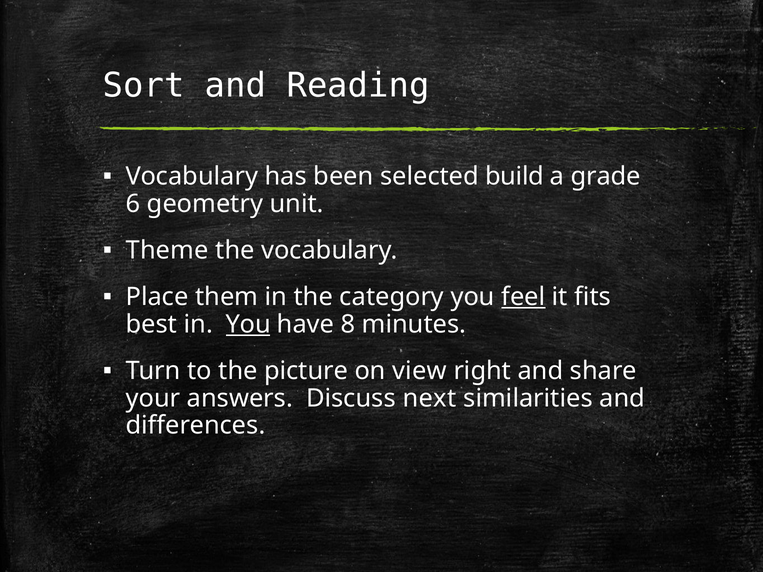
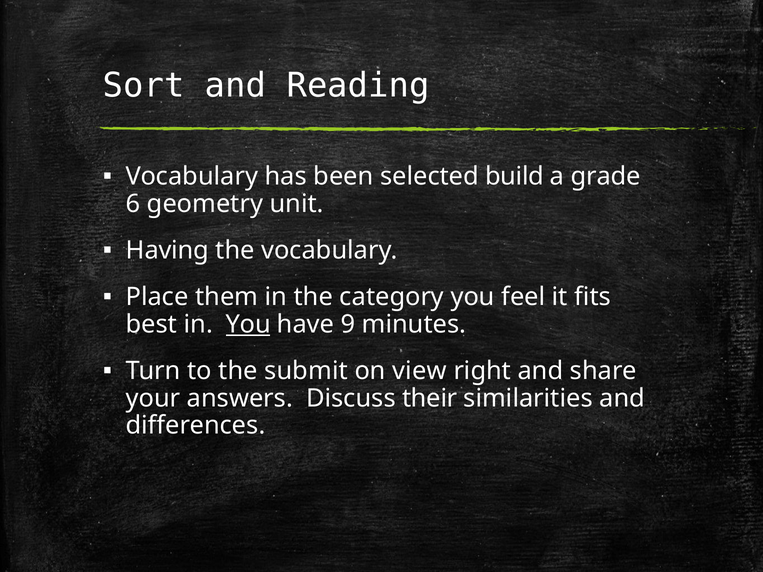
Theme: Theme -> Having
feel underline: present -> none
8: 8 -> 9
picture: picture -> submit
next: next -> their
